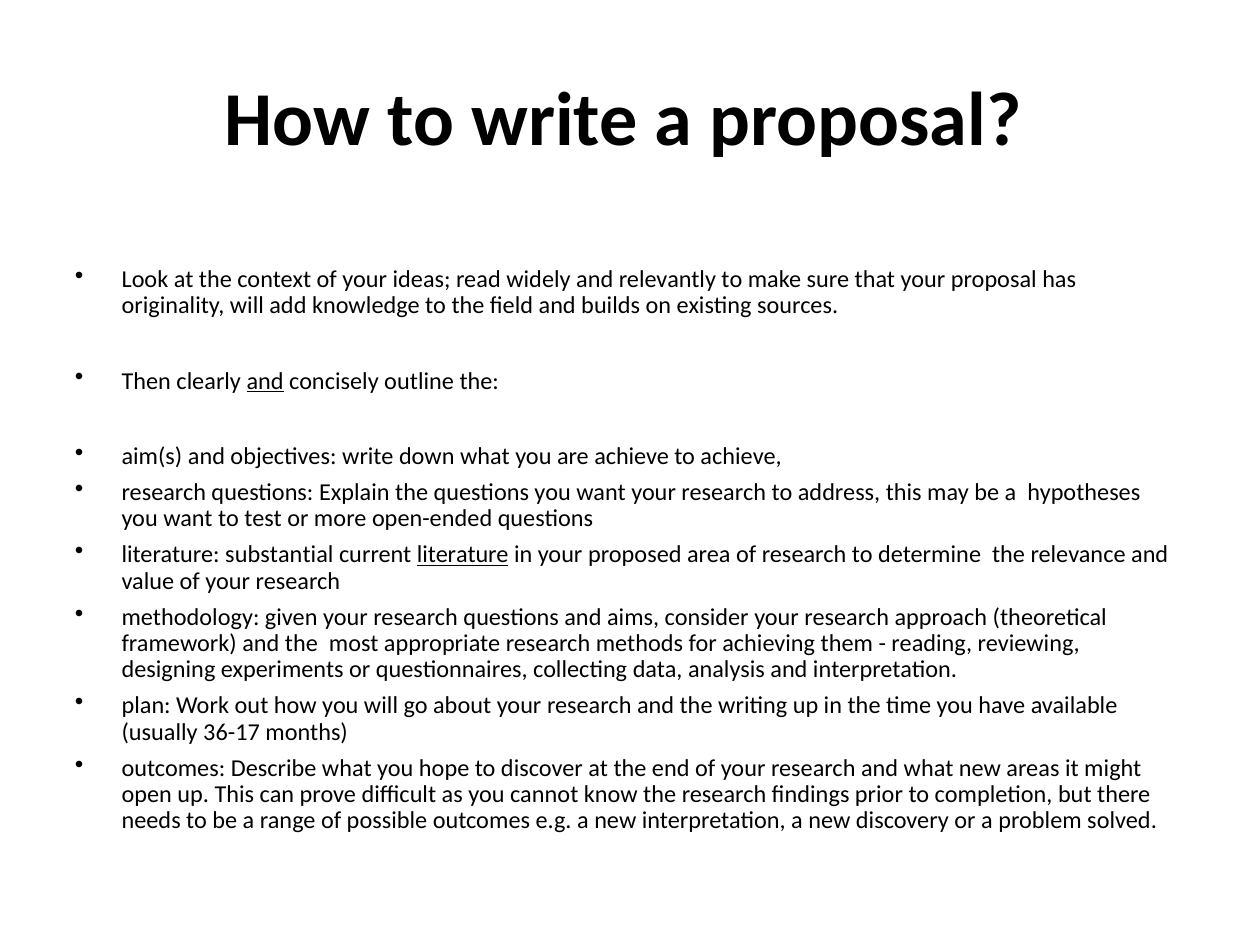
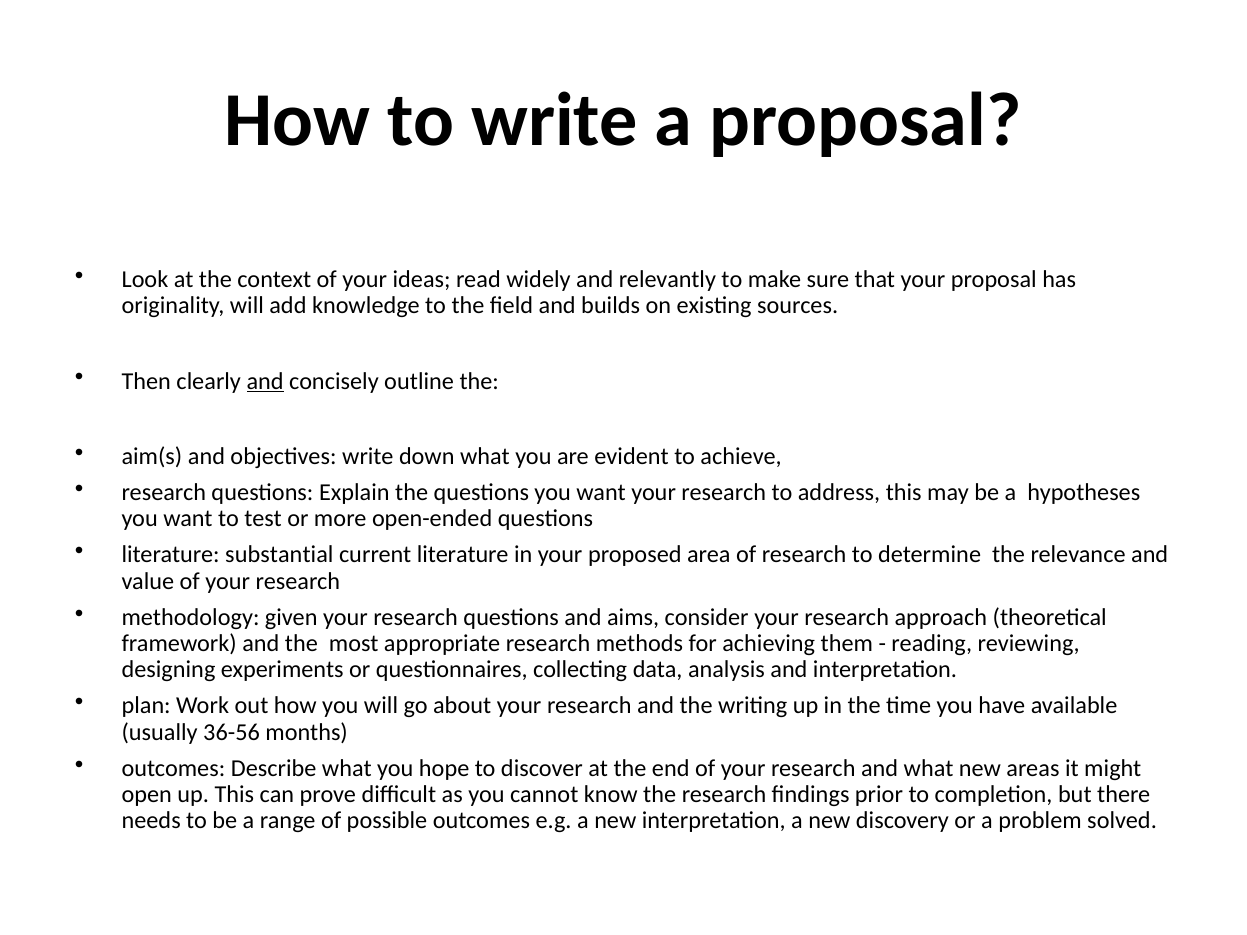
are achieve: achieve -> evident
literature at (463, 555) underline: present -> none
36-17: 36-17 -> 36-56
